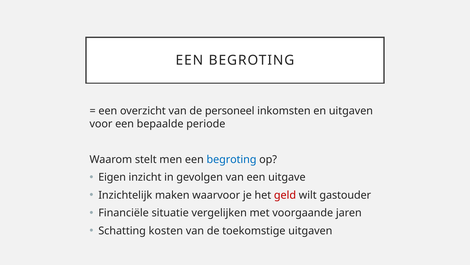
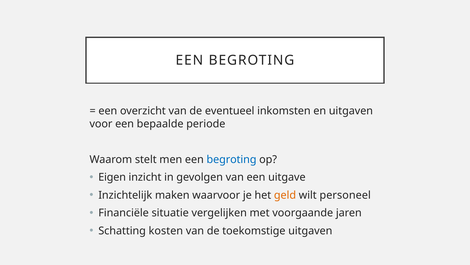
personeel: personeel -> eventueel
geld colour: red -> orange
gastouder: gastouder -> personeel
